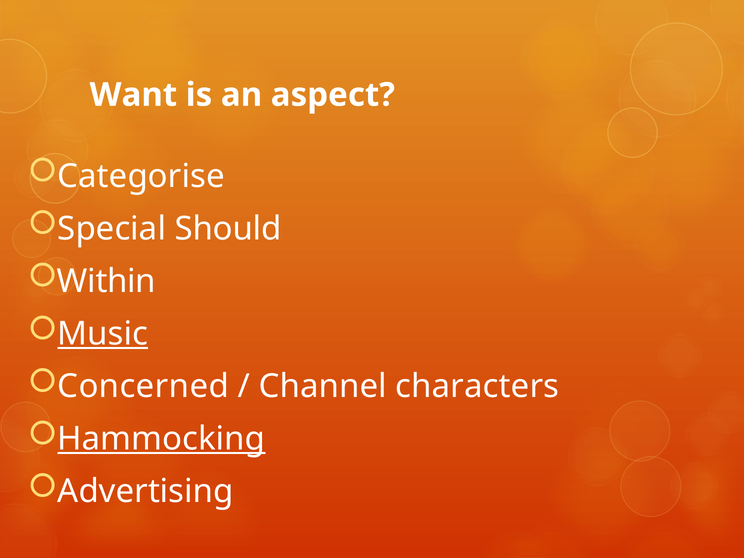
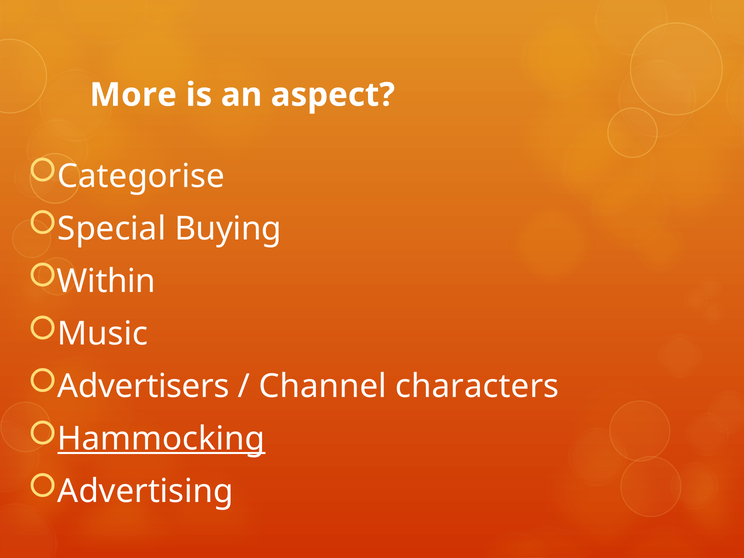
Want: Want -> More
Should: Should -> Buying
Music underline: present -> none
Concerned: Concerned -> Advertisers
